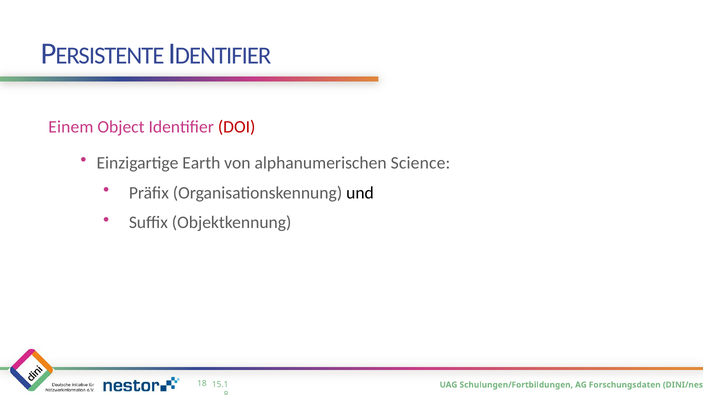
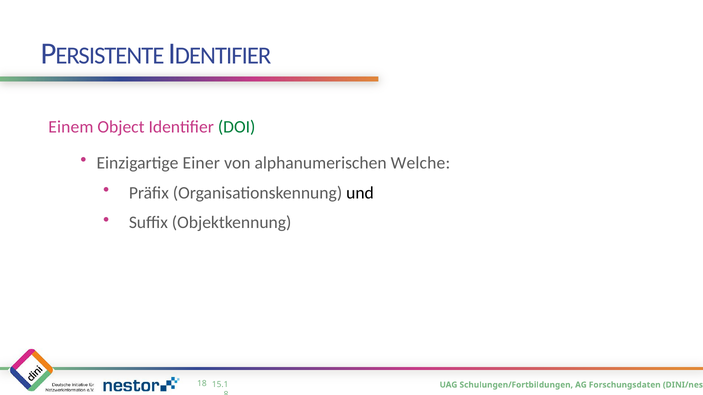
DOI colour: red -> green
Earth: Earth -> Einer
Science: Science -> Welche
